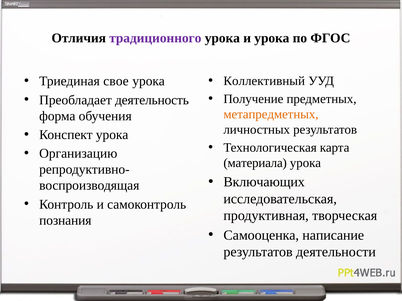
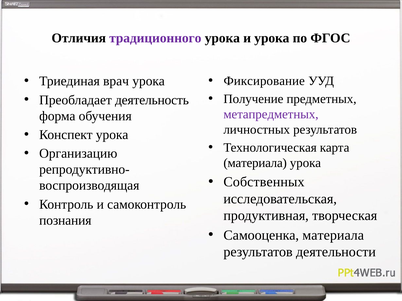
Коллективный: Коллективный -> Фиксирование
свое: свое -> врач
метапредметных colour: orange -> purple
Включающих: Включающих -> Собственных
Самооценка написание: написание -> материала
